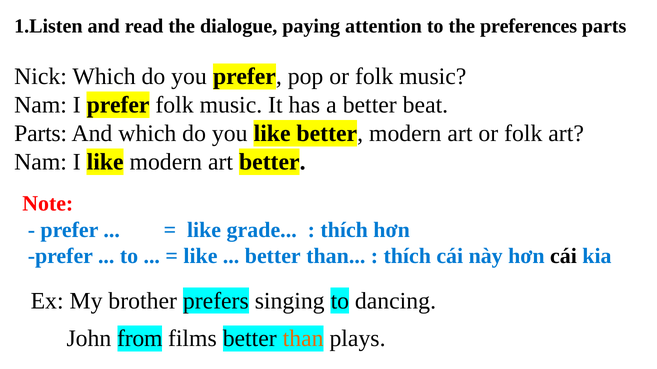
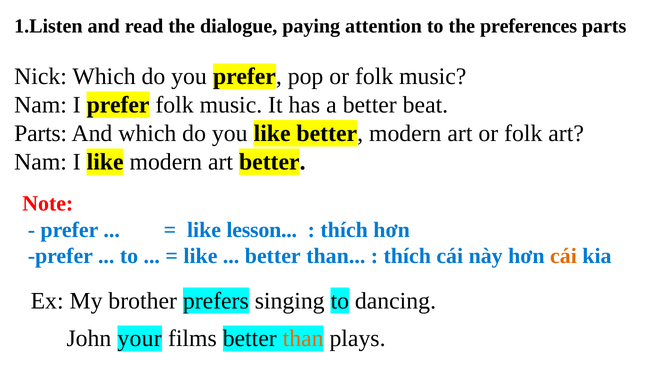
grade: grade -> lesson
cái at (563, 257) colour: black -> orange
from: from -> your
